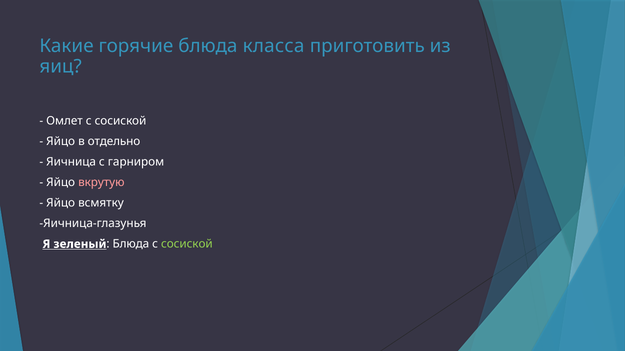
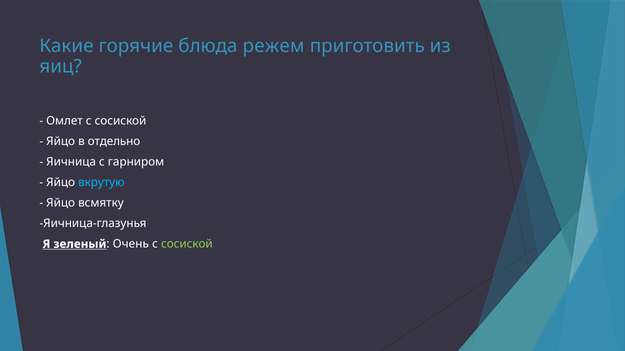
класса: класса -> режем
вкрутую colour: pink -> light blue
Блюда at (131, 244): Блюда -> Очень
